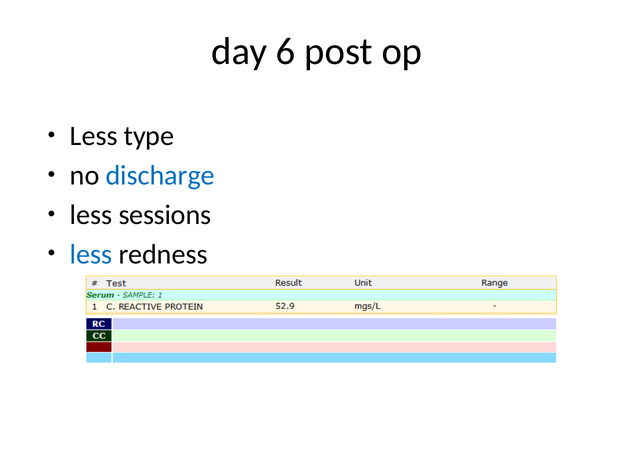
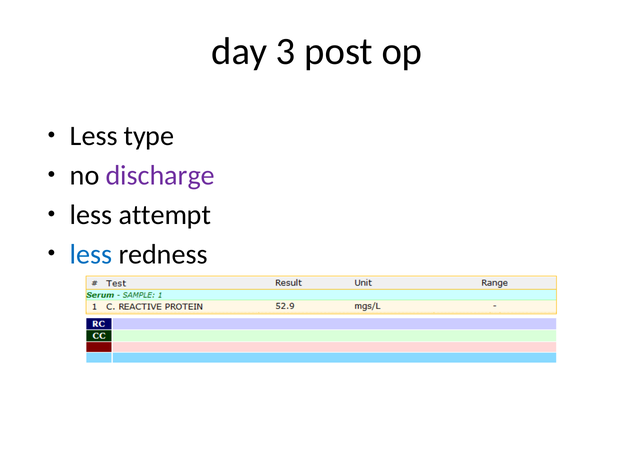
6: 6 -> 3
discharge colour: blue -> purple
sessions: sessions -> attempt
